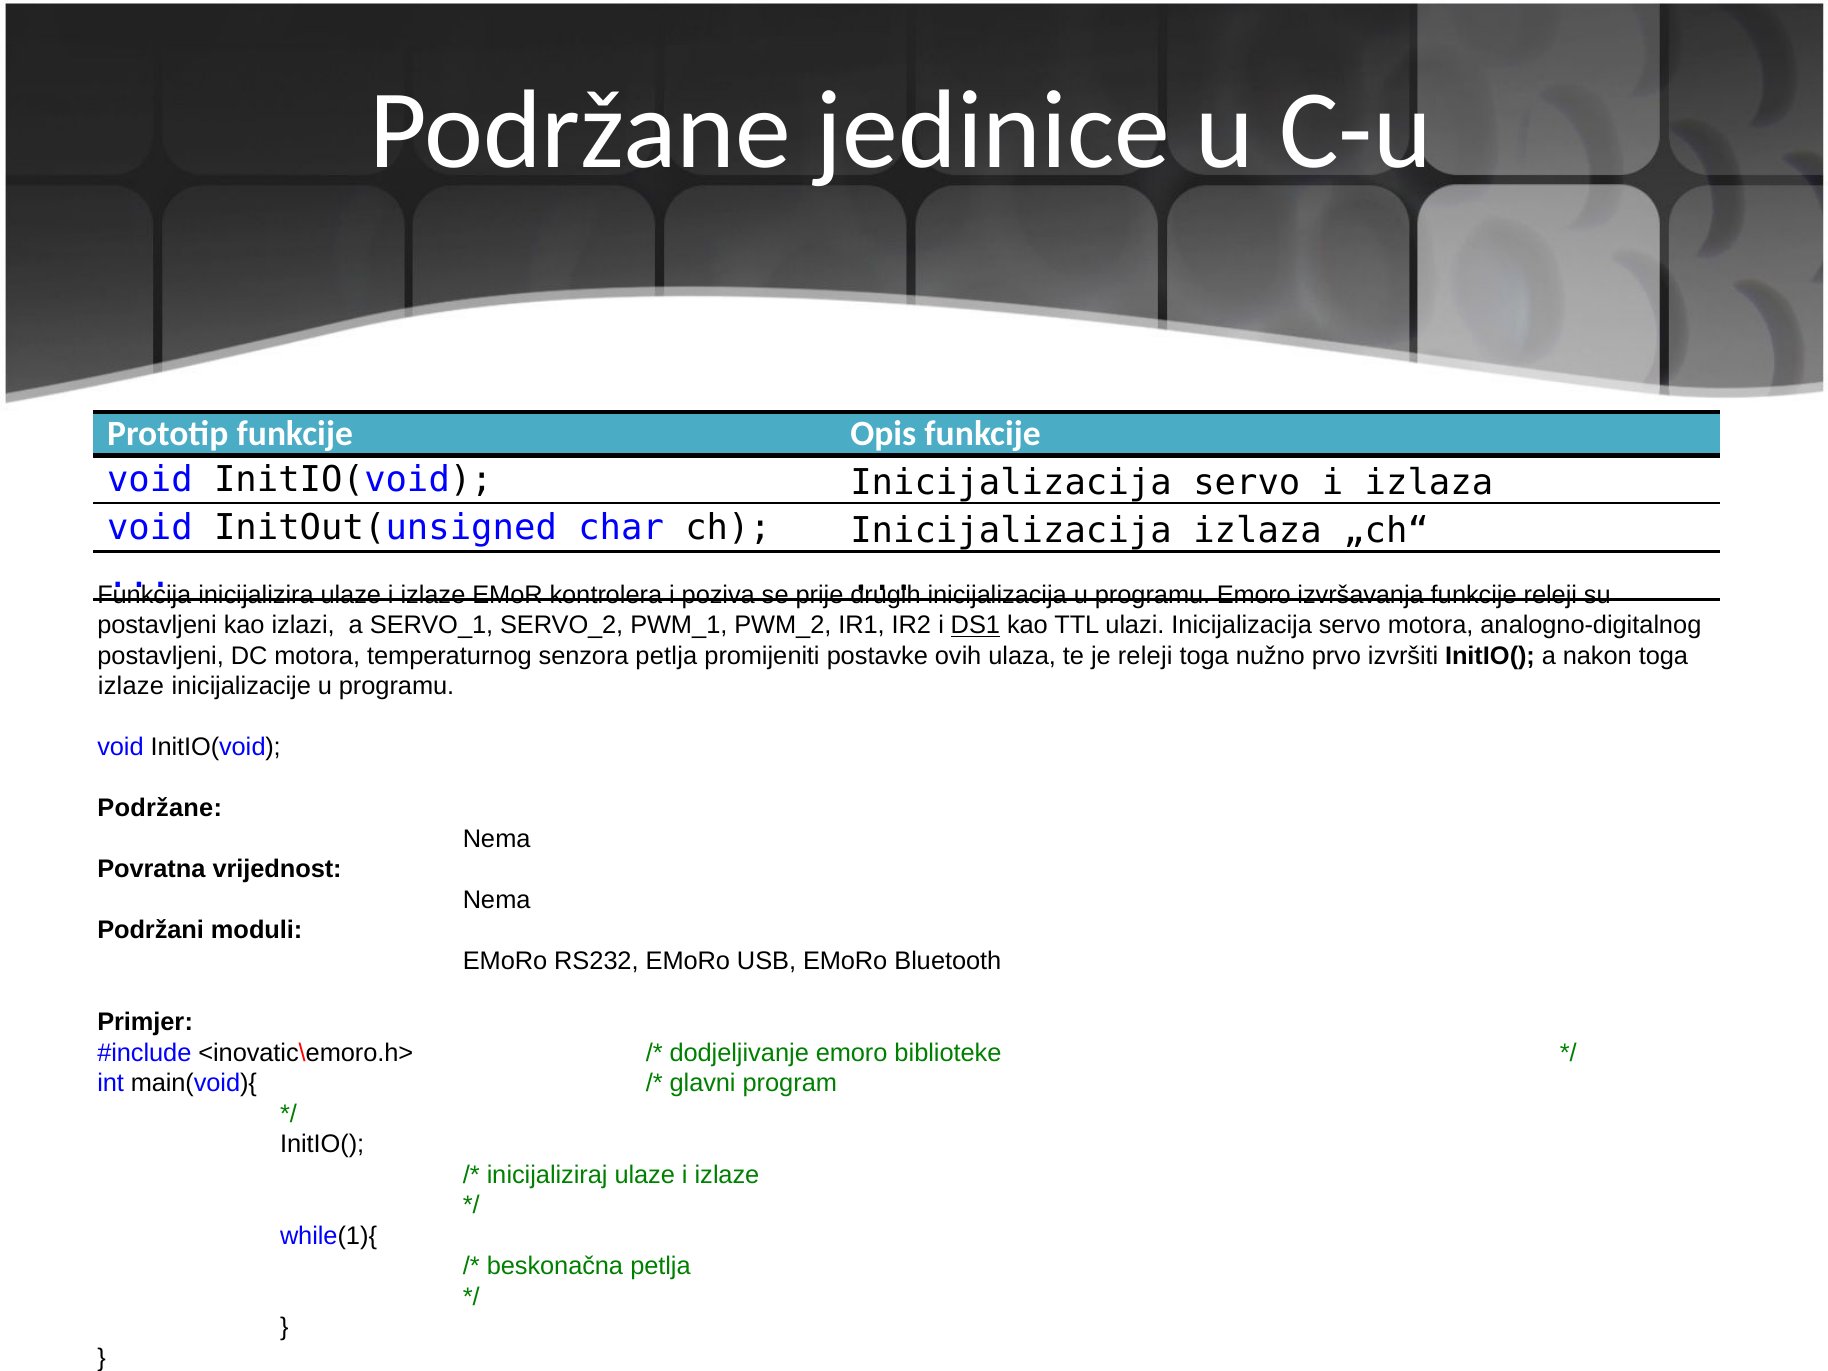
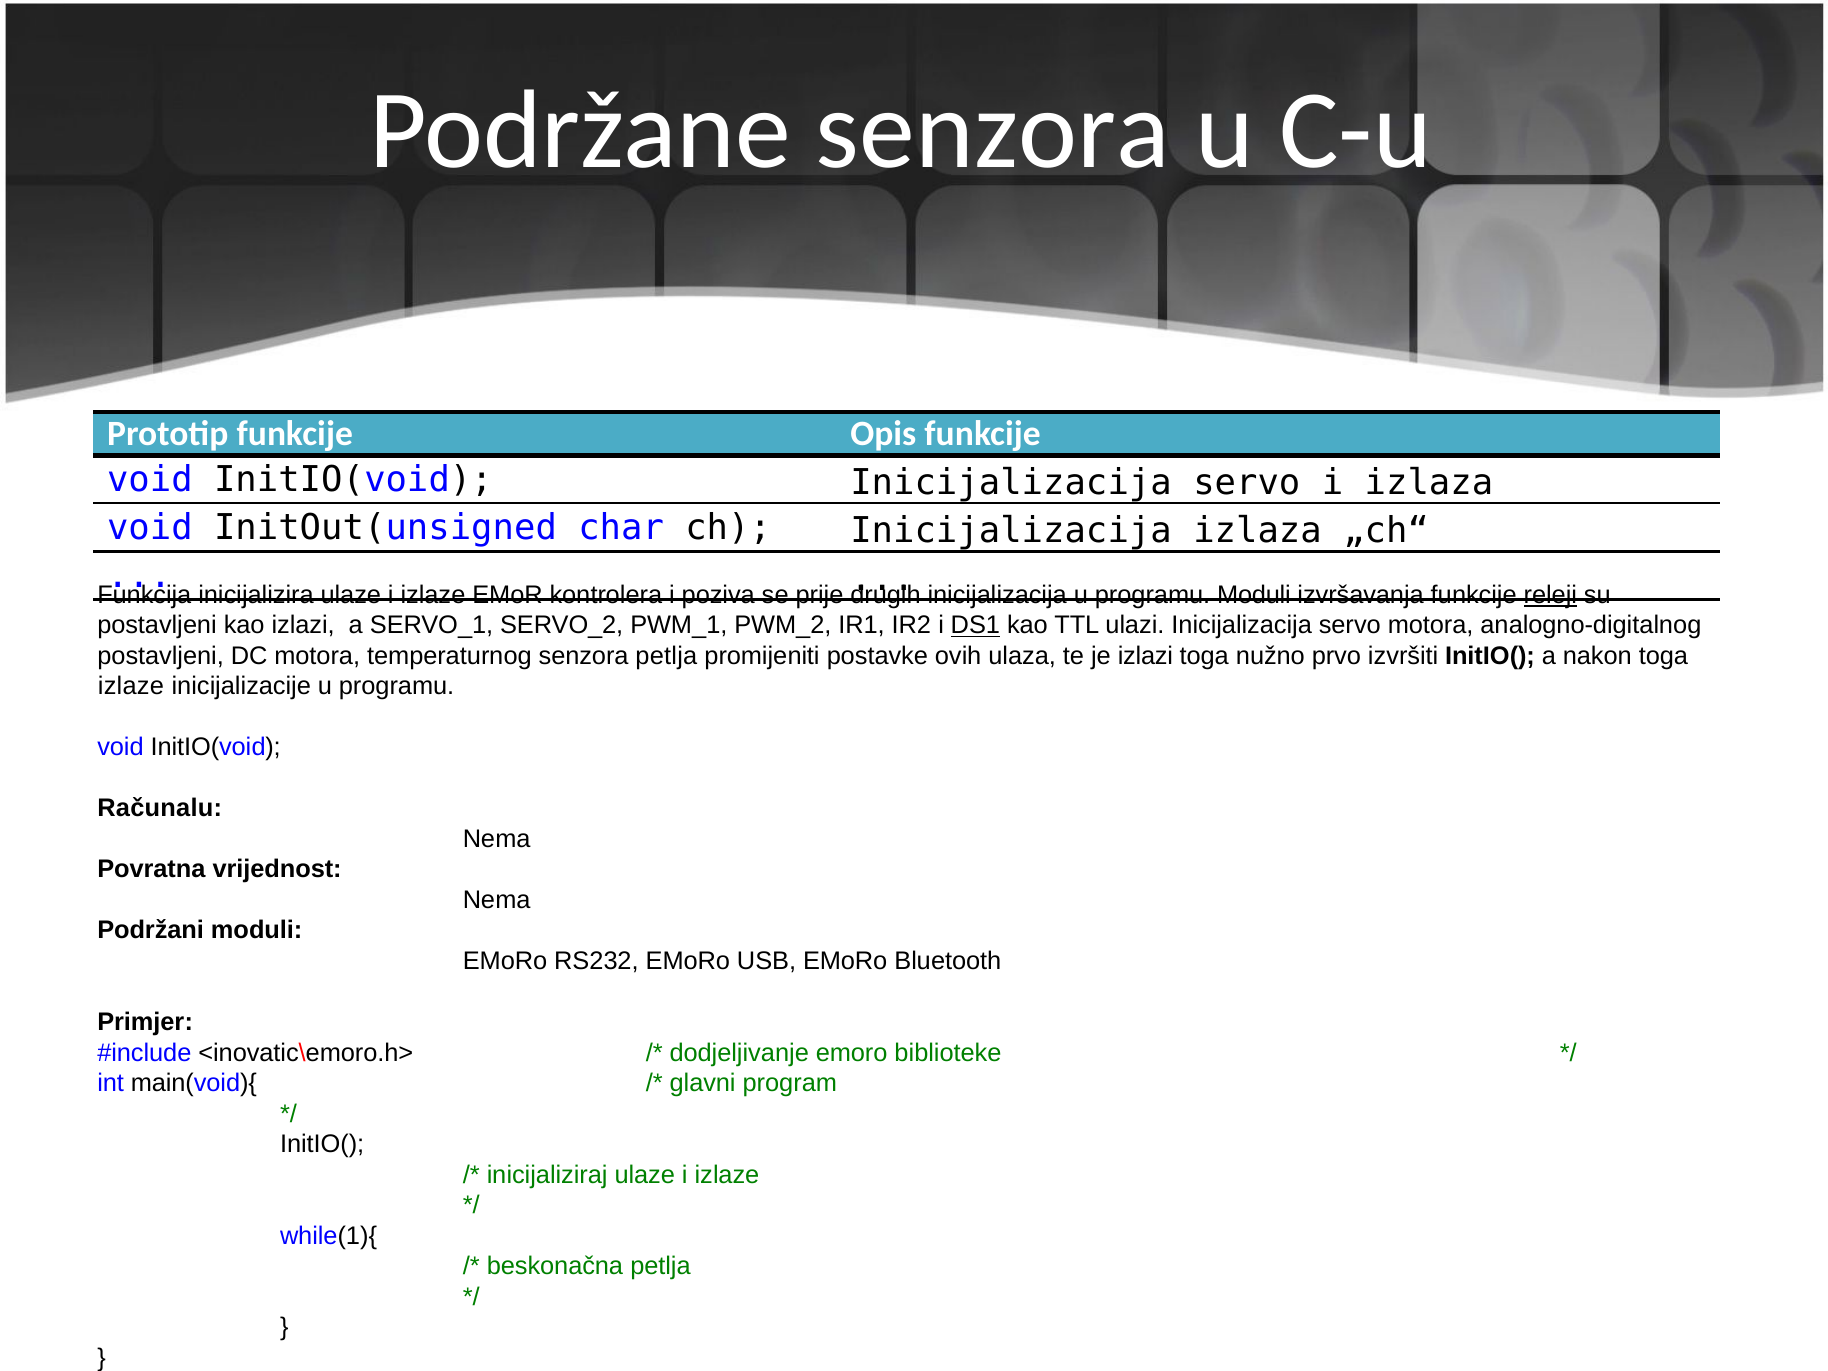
Podržane jedinice: jedinice -> senzora
programu Emoro: Emoro -> Moduli
releji at (1550, 595) underline: none -> present
je releji: releji -> izlazi
Podržane at (160, 809): Podržane -> Računalu
